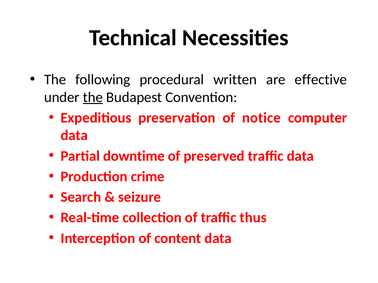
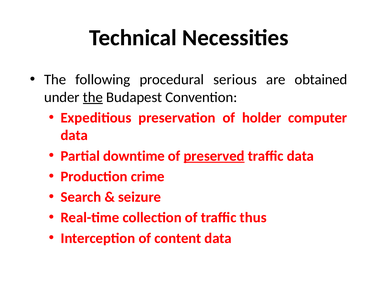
written: written -> serious
effective: effective -> obtained
notice: notice -> holder
preserved underline: none -> present
